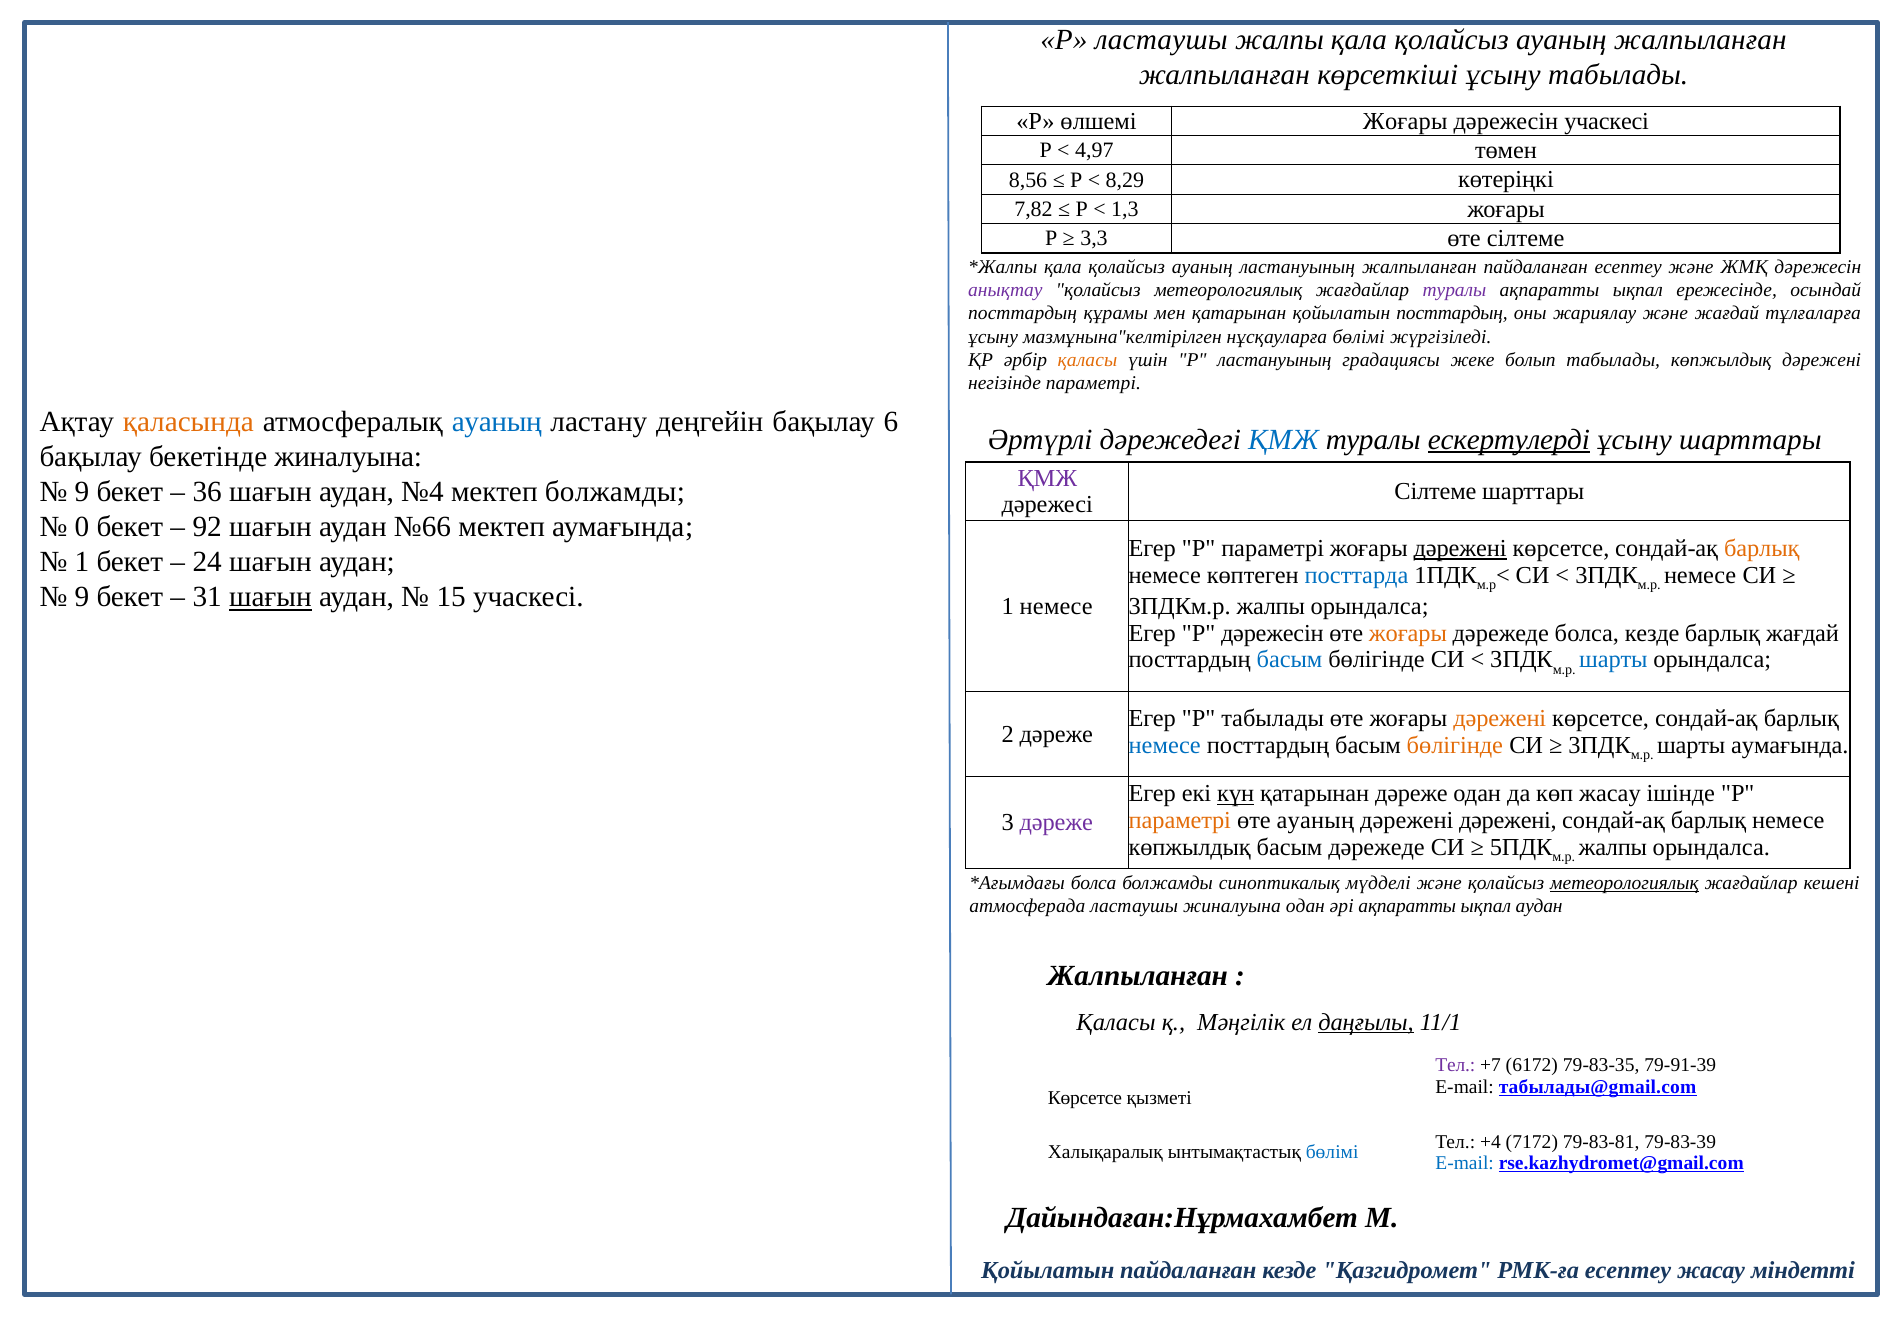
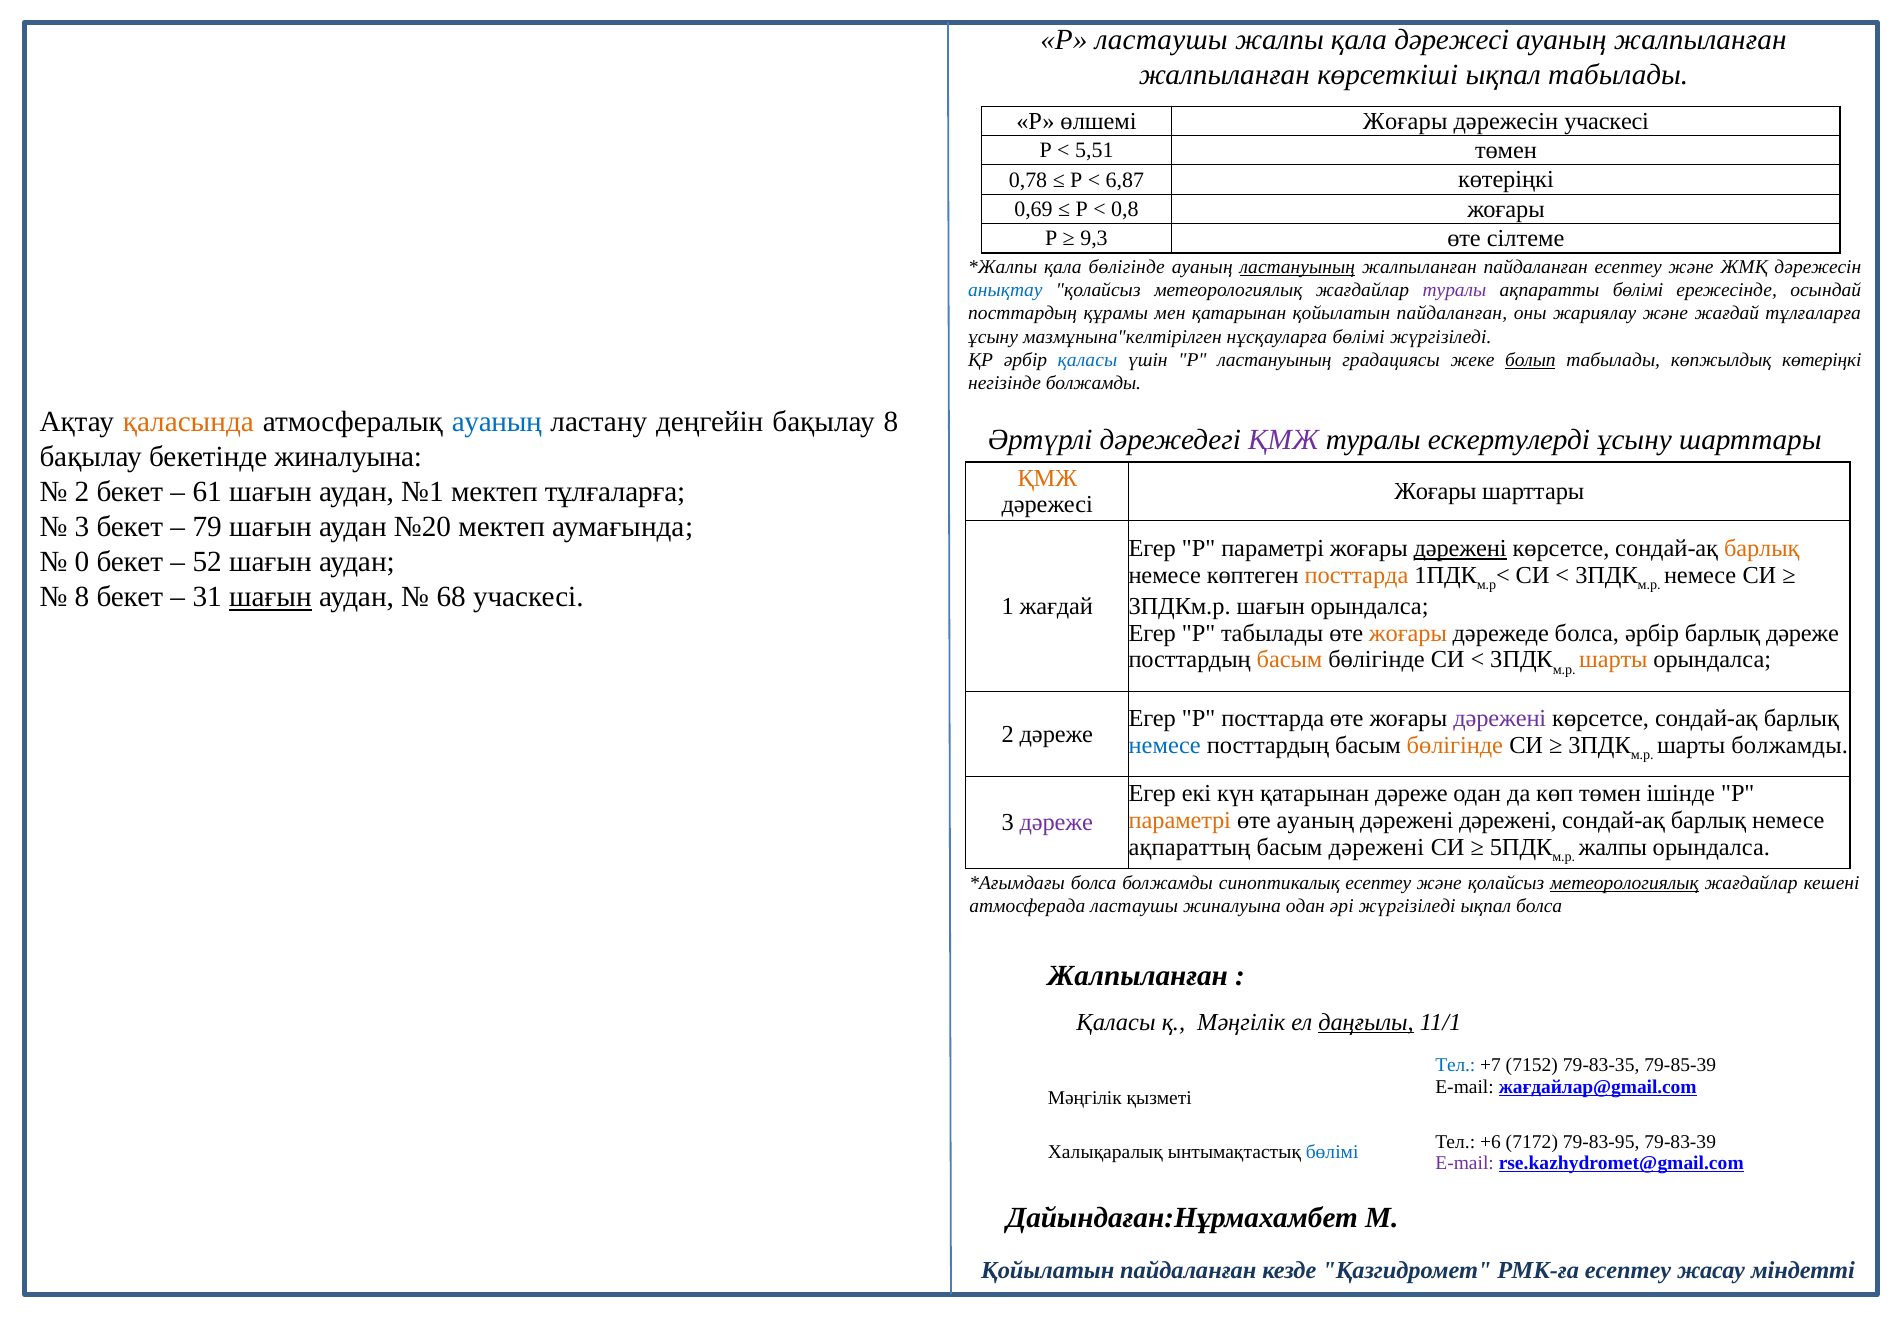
жалпы қала қолайсыз: қолайсыз -> дәрежесі
көрсеткіші ұсыну: ұсыну -> ықпал
4,97: 4,97 -> 5,51
8,56: 8,56 -> 0,78
8,29: 8,29 -> 6,87
7,82: 7,82 -> 0,69
1,3: 1,3 -> 0,8
3,3: 3,3 -> 9,3
қолайсыз at (1127, 267): қолайсыз -> бөлігінде
ластануының at (1297, 267) underline: none -> present
анықтау colour: purple -> blue
ықпал at (1638, 290): ықпал -> бөлімі
посттардың at (1452, 313): посттардың -> пайдаланған
қаласы at (1087, 360) colour: orange -> blue
болып underline: none -> present
көпжылдық дәрежені: дәрежені -> көтеріңкі
негізінде параметрі: параметрі -> болжамды
бақылау 6: 6 -> 8
ҚМЖ at (1284, 440) colour: blue -> purple
ескертулерді underline: present -> none
ҚМЖ at (1047, 478) colour: purple -> orange
9 at (82, 492): 9 -> 2
36: 36 -> 61
№4: №4 -> №1
мектеп болжамды: болжамды -> тұлғаларға
Сілтеме at (1435, 491): Сілтеме -> Жоғары
0 at (82, 527): 0 -> 3
92: 92 -> 79
№66: №66 -> №20
1 at (82, 562): 1 -> 0
24: 24 -> 52
посттарда at (1357, 575) colour: blue -> orange
9 at (82, 597): 9 -> 8
15: 15 -> 68
1 немесе: немесе -> жағдай
3ПДКм.р жалпы: жалпы -> шағын
P дәрежесін: дәрежесін -> табылады
болса кезде: кезде -> әрбір
барлық жағдай: жағдай -> дәреже
басым at (1290, 660) colour: blue -> orange
шарты at (1613, 660) colour: blue -> orange
Р табылады: табылады -> посттарда
дәрежені at (1500, 718) colour: orange -> purple
шарты аумағында: аумағында -> болжамды
күн underline: present -> none
көп жасау: жасау -> төмен
көпжылдық at (1190, 847): көпжылдық -> ақпараттың
басым дәрежеде: дәрежеде -> дәрежені
синоптикалық мүдделі: мүдделі -> есептеу
әрі ақпаратты: ақпаратты -> жүргізіледі
ықпал аудан: аудан -> болса
Тел at (1455, 1065) colour: purple -> blue
6172: 6172 -> 7152
79-91-39: 79-91-39 -> 79-85-39
табылады@gmail.com: табылады@gmail.com -> жағдайлар@gmail.com
Көрсетсе at (1085, 1098): Көрсетсе -> Мәңгілік
+4: +4 -> +6
79-83-81: 79-83-81 -> 79-83-95
E-mail at (1465, 1163) colour: blue -> purple
